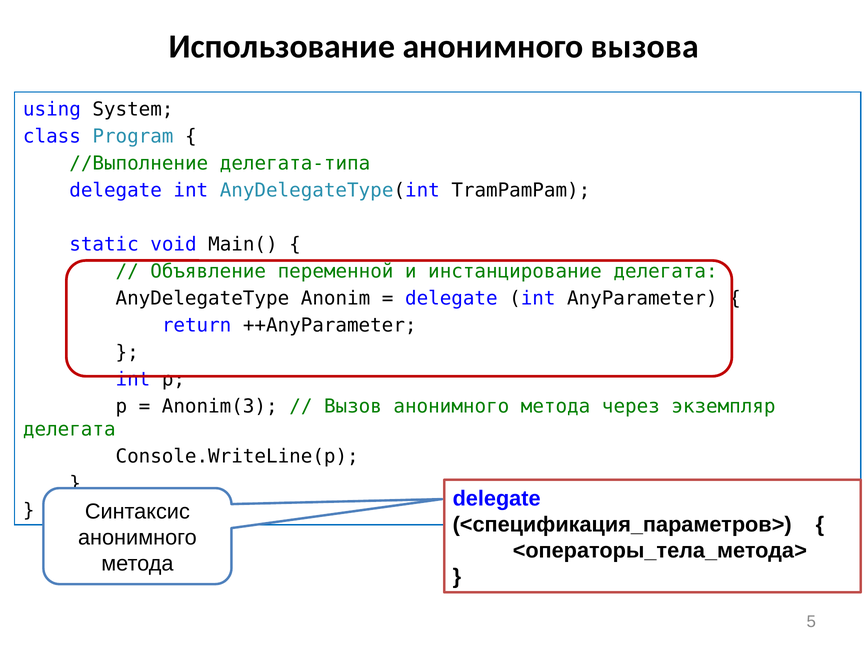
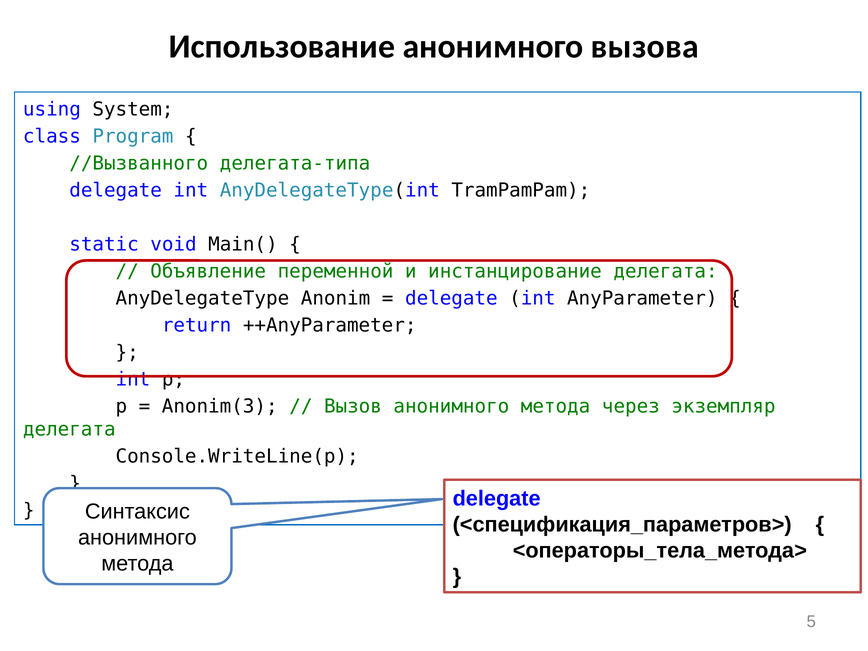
//Выполнение: //Выполнение -> //Вызванного
